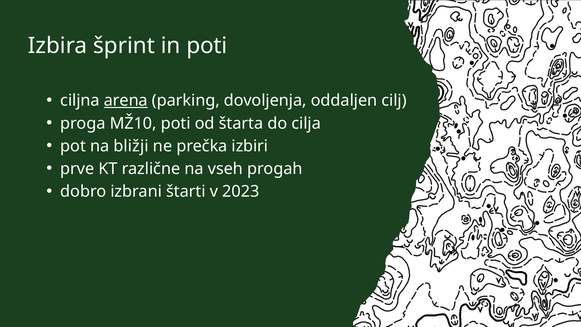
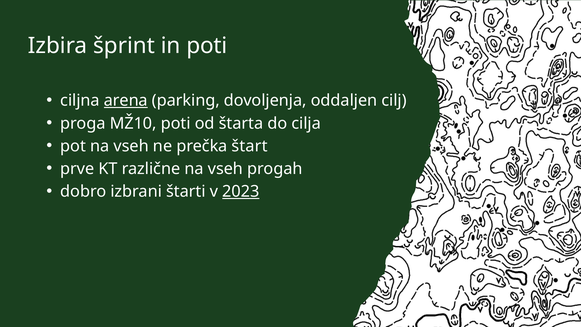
pot na bližji: bližji -> vseh
izbiri: izbiri -> štart
2023 underline: none -> present
